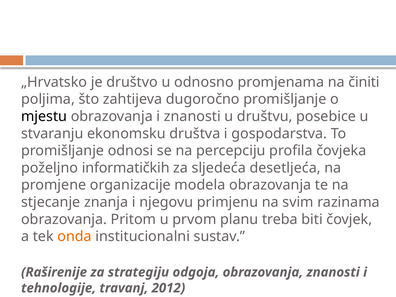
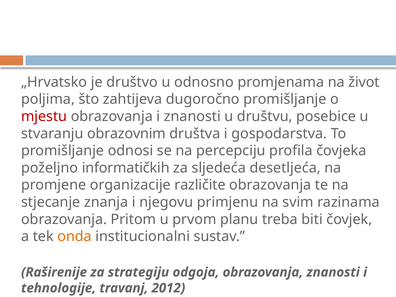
činiti: činiti -> život
mjestu colour: black -> red
ekonomsku: ekonomsku -> obrazovnim
modela: modela -> različite
